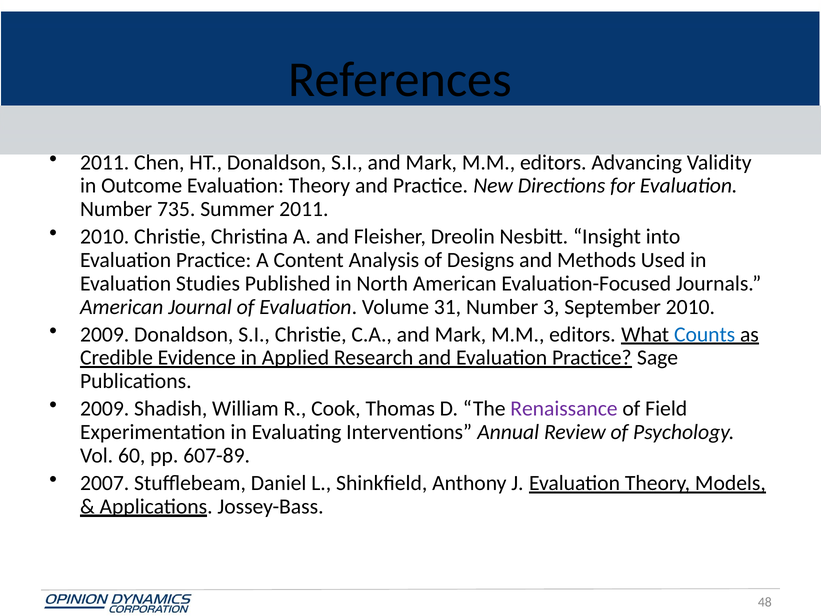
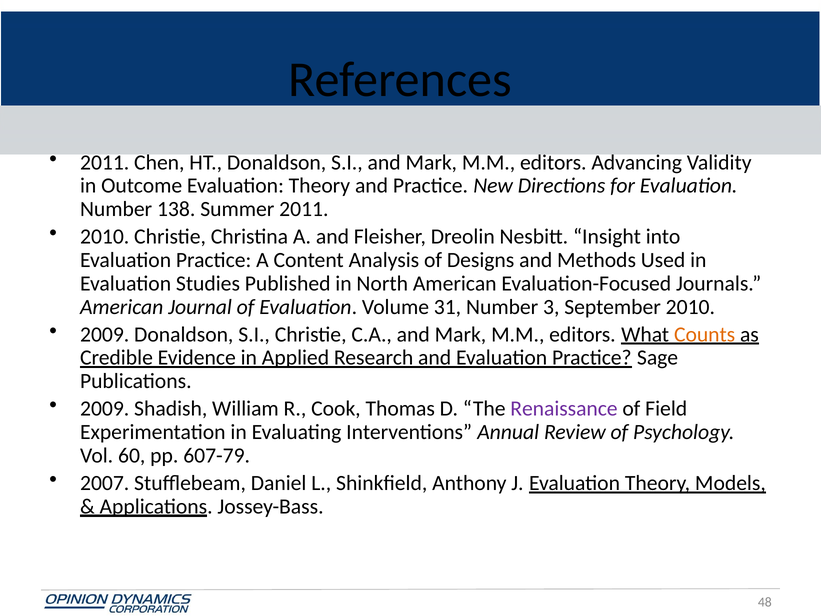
735: 735 -> 138
Counts colour: blue -> orange
607-89: 607-89 -> 607-79
